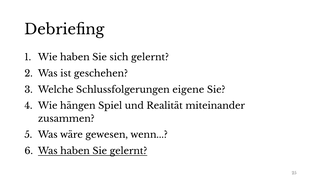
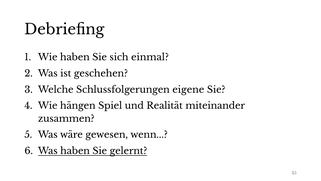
sich gelernt: gelernt -> einmal
